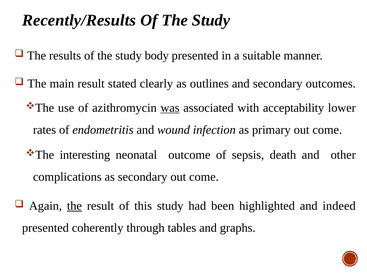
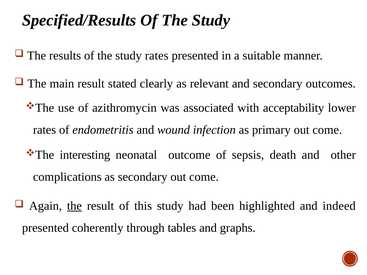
Recently/Results: Recently/Results -> Specified/Results
study body: body -> rates
outlines: outlines -> relevant
was underline: present -> none
